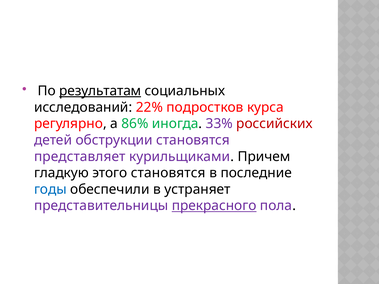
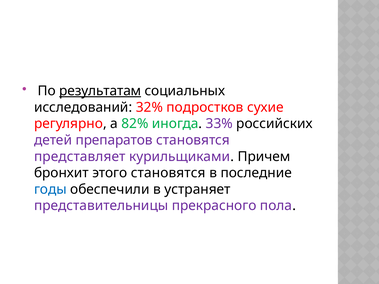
22%: 22% -> 32%
курса: курса -> сухие
86%: 86% -> 82%
российских colour: red -> black
обструкции: обструкции -> препаратов
гладкую: гладкую -> бронхит
прекрасного underline: present -> none
